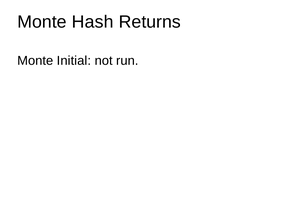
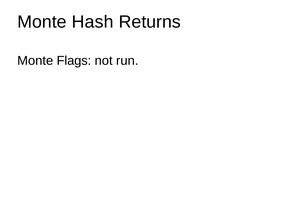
Initial: Initial -> Flags
